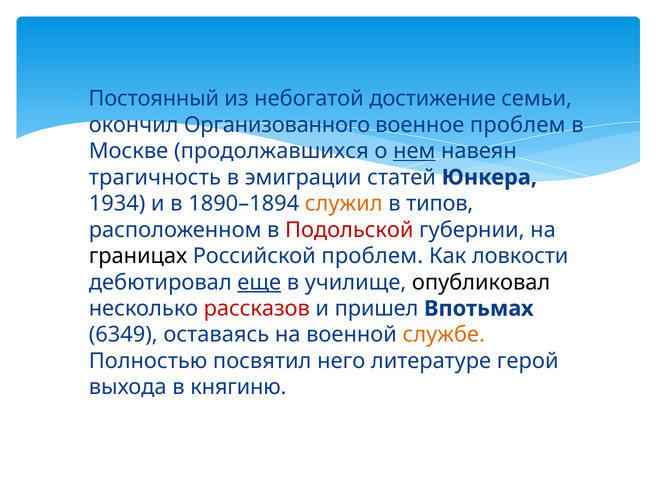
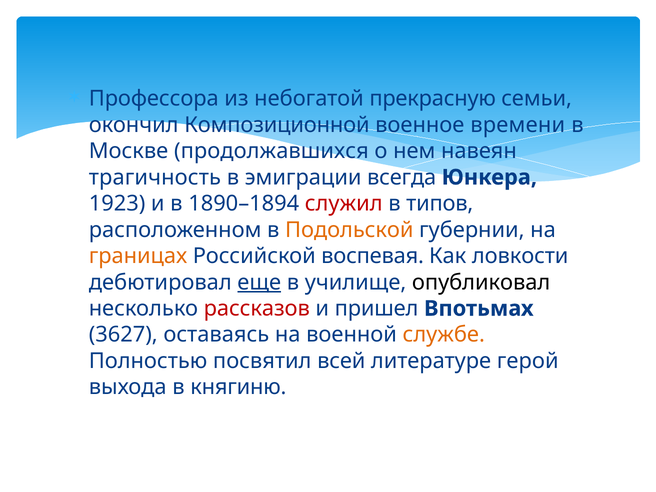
Постоянный: Постоянный -> Профессора
достижение: достижение -> прекрасную
Организованного: Организованного -> Композиционной
военное проблем: проблем -> времени
нем underline: present -> none
статей: статей -> всегда
1934: 1934 -> 1923
служил colour: orange -> red
Подольской colour: red -> orange
границах colour: black -> orange
Российской проблем: проблем -> воспевая
6349: 6349 -> 3627
него: него -> всей
